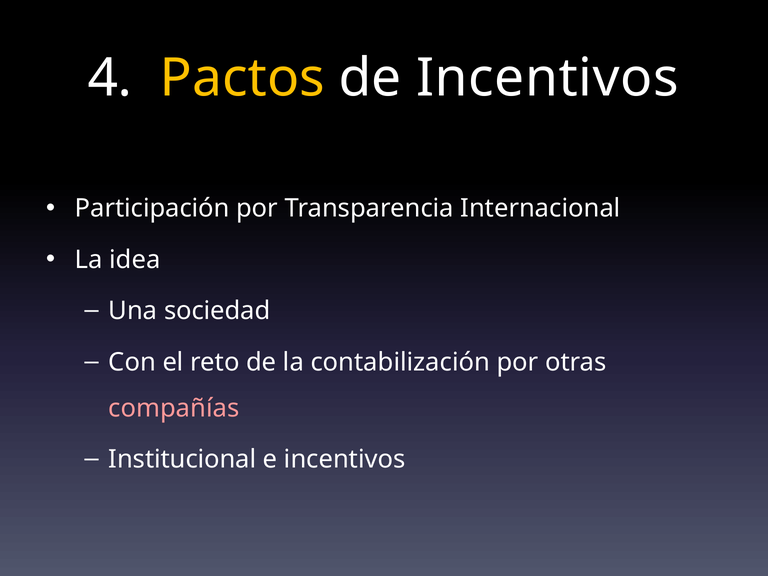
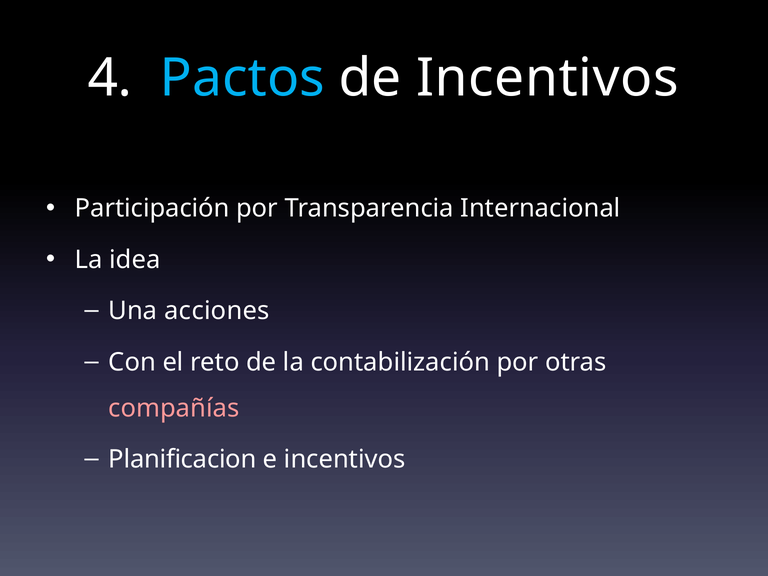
Pactos colour: yellow -> light blue
sociedad: sociedad -> acciones
Institucional: Institucional -> Planificacion
